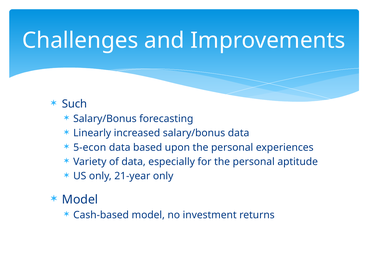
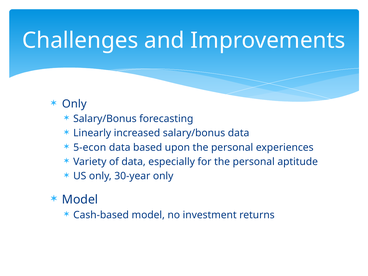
Such at (74, 104): Such -> Only
21-year: 21-year -> 30-year
